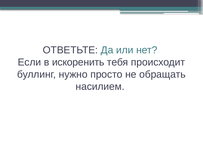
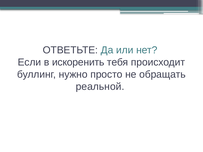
насилием: насилием -> реальной
